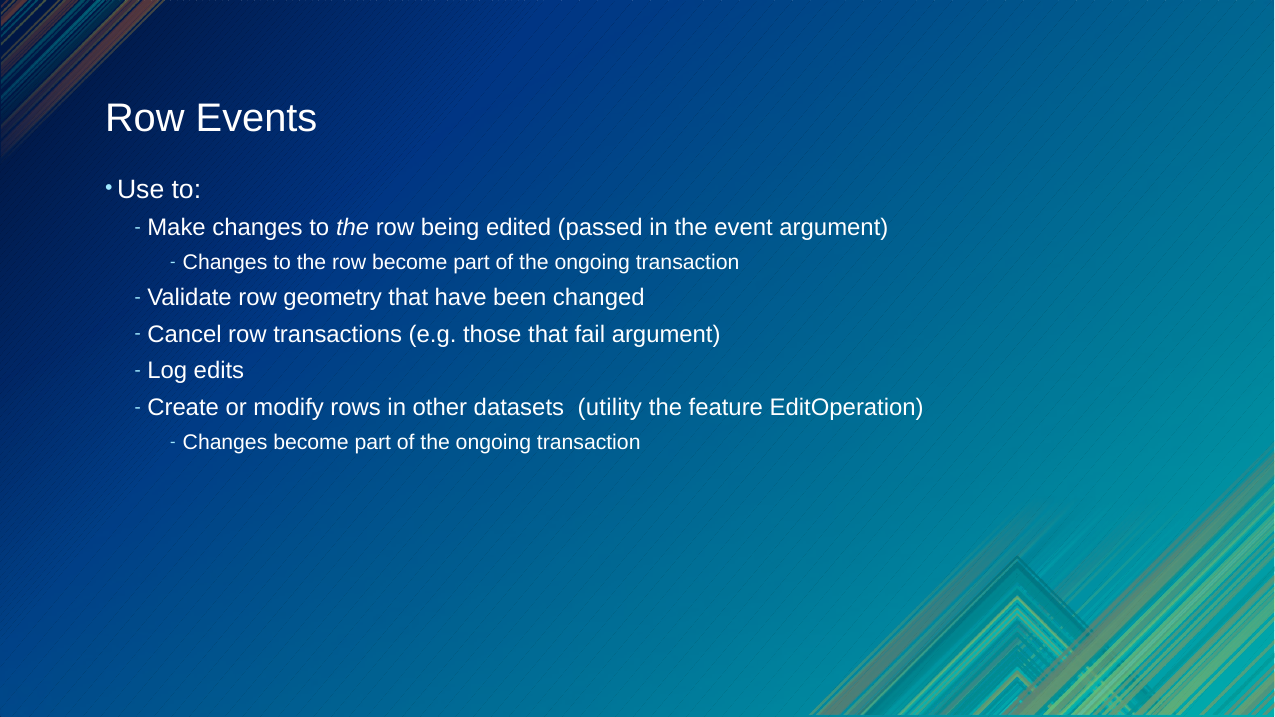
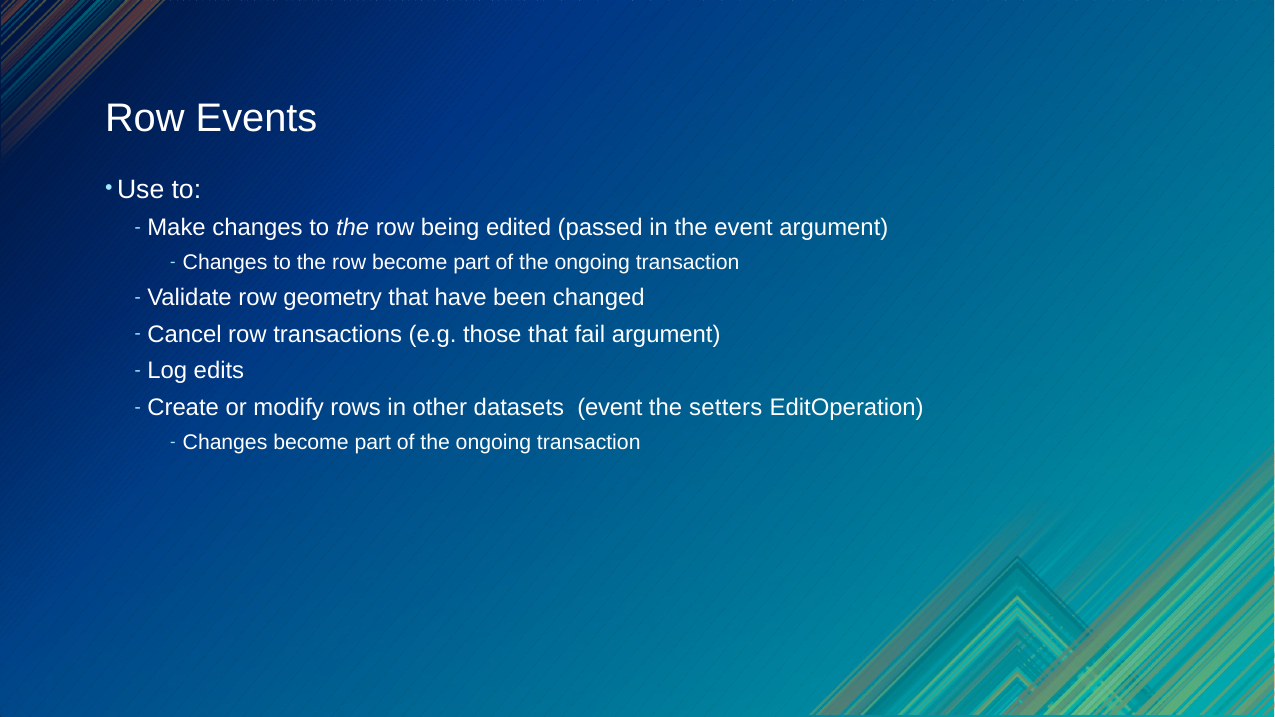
datasets utility: utility -> event
feature: feature -> setters
